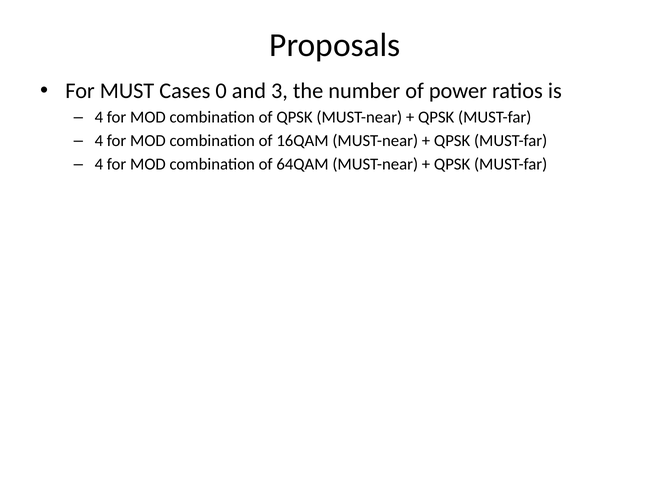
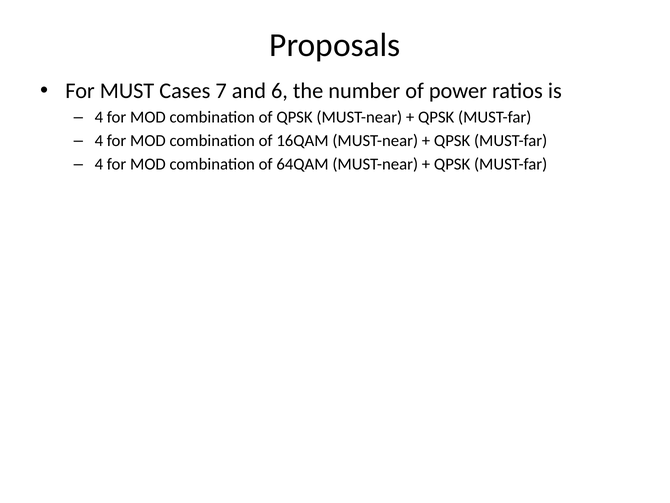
0: 0 -> 7
3: 3 -> 6
